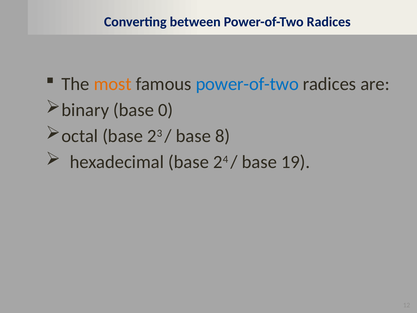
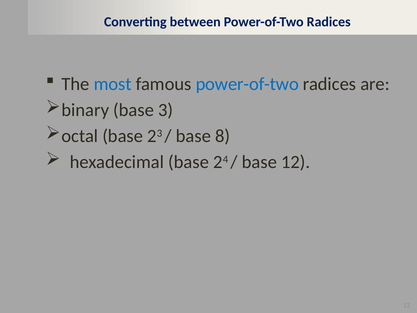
most colour: orange -> blue
0: 0 -> 3
base 19: 19 -> 12
